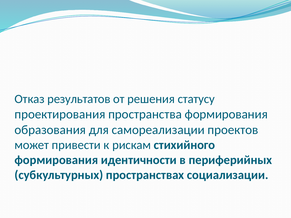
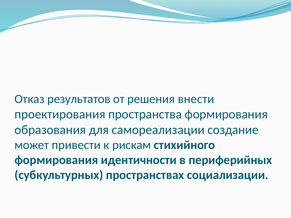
статусу: статусу -> внести
проектов: проектов -> создание
